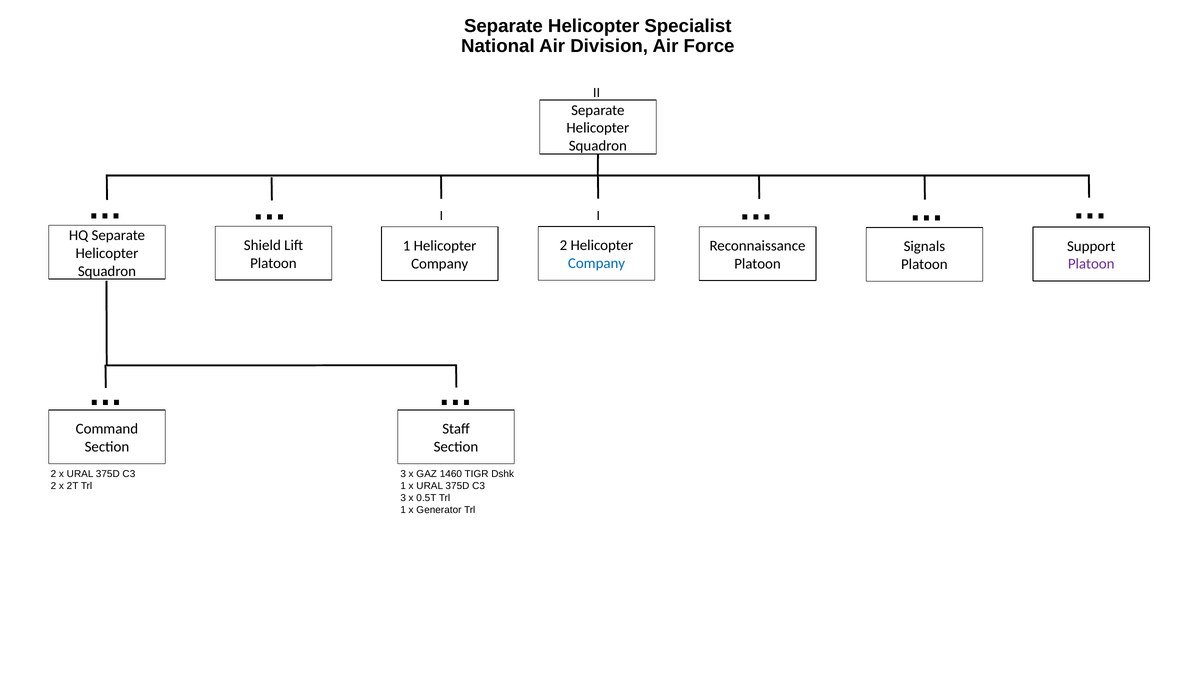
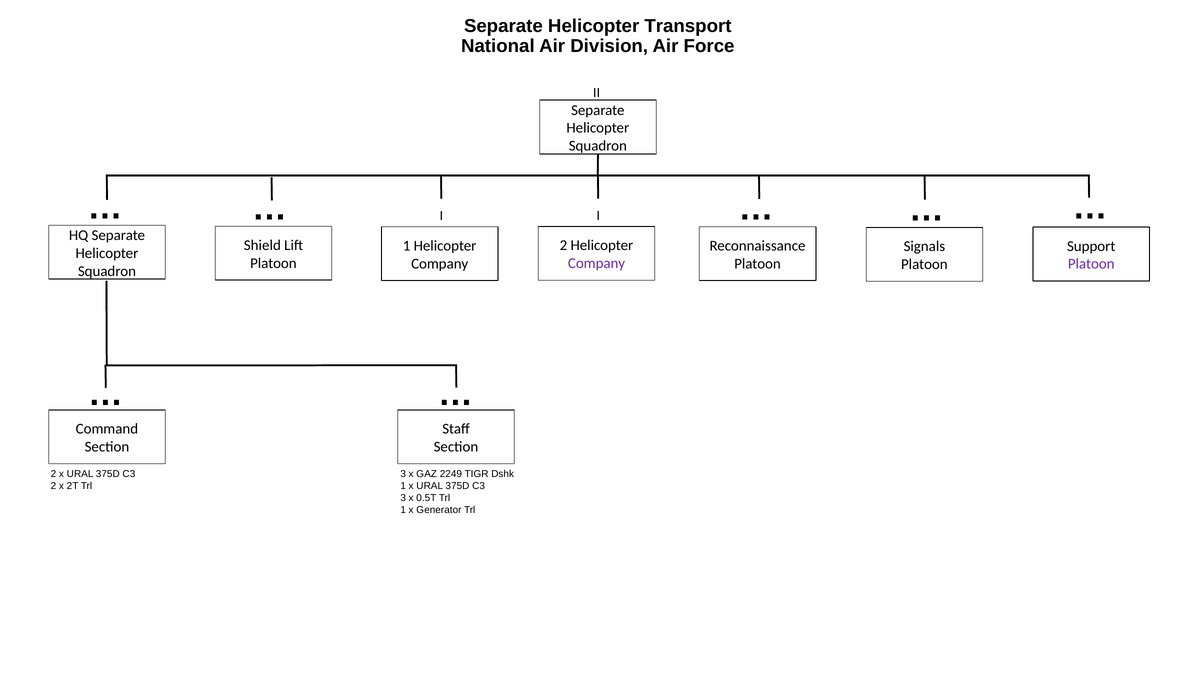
Specialist: Specialist -> Transport
Company at (597, 263) colour: blue -> purple
1460: 1460 -> 2249
